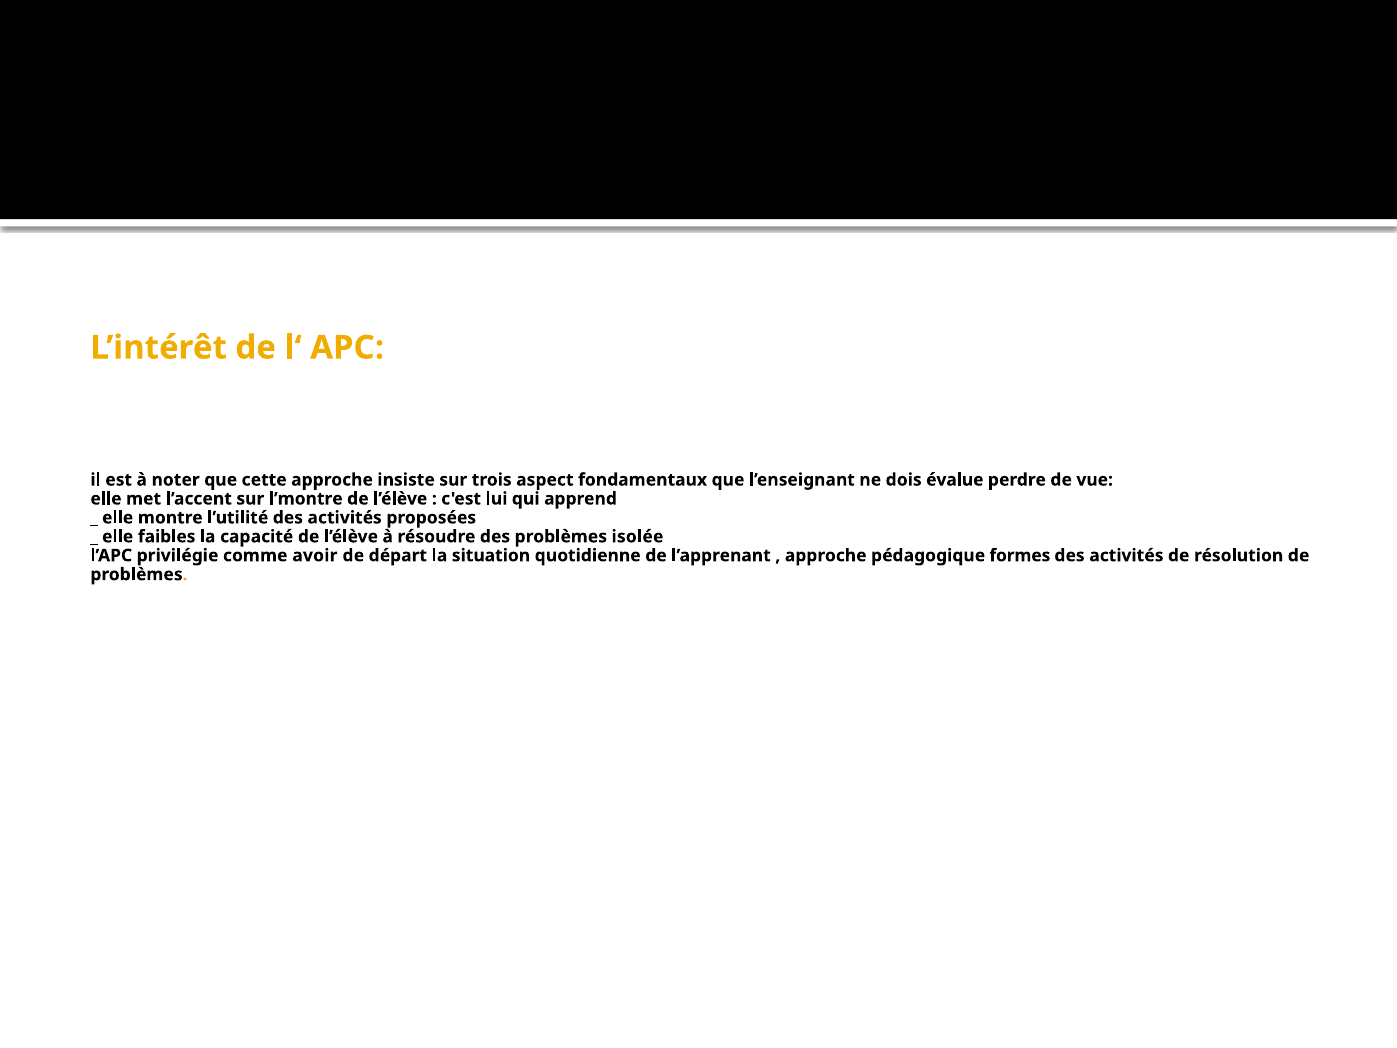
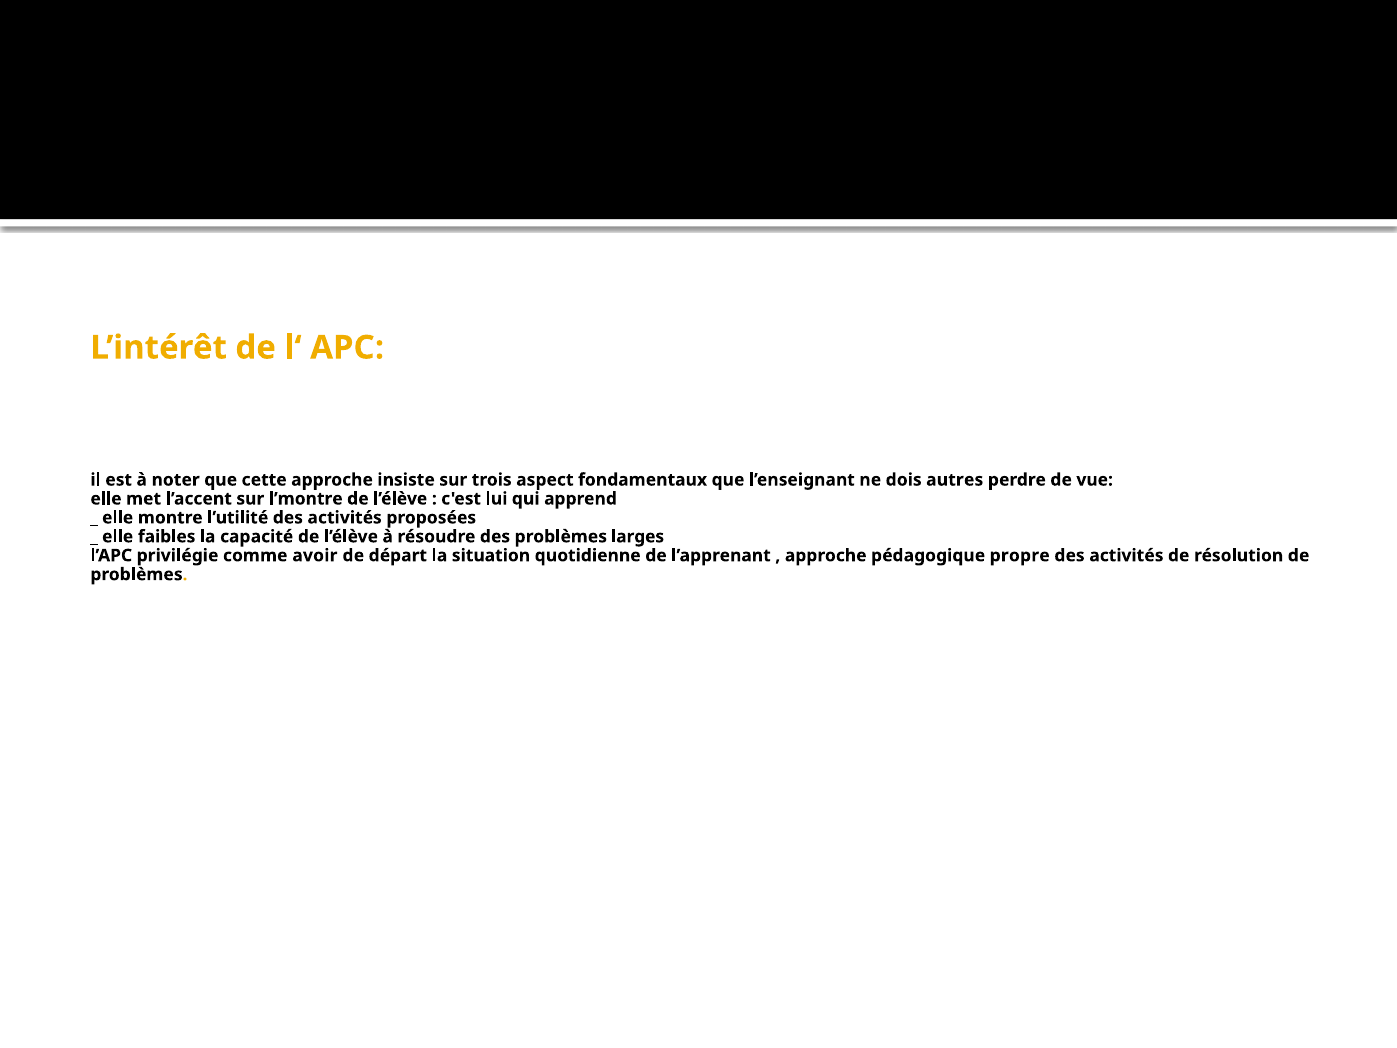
évalue: évalue -> autres
isolée: isolée -> larges
formes: formes -> propre
